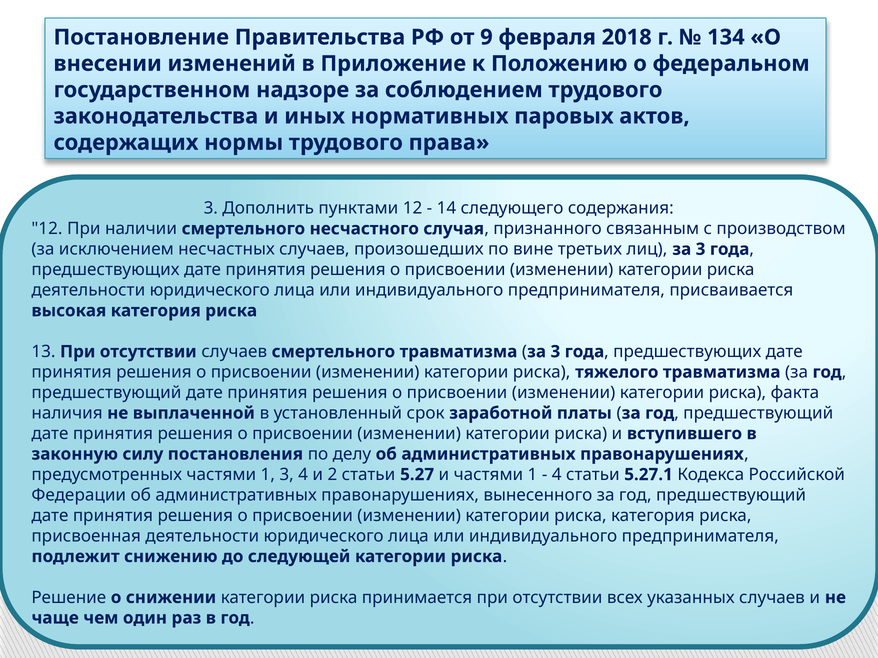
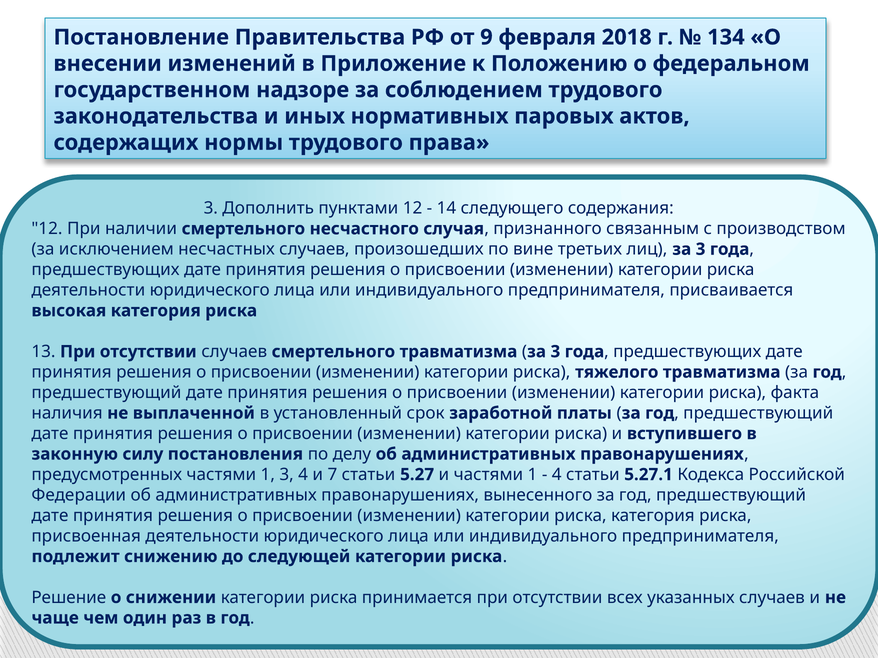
2: 2 -> 7
